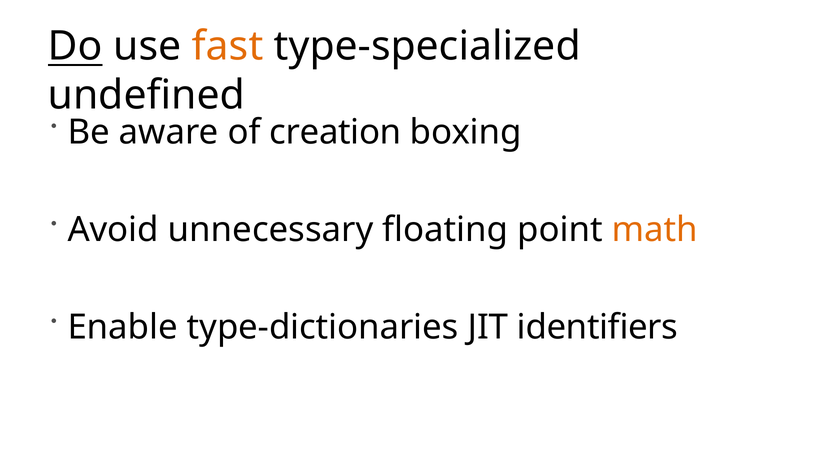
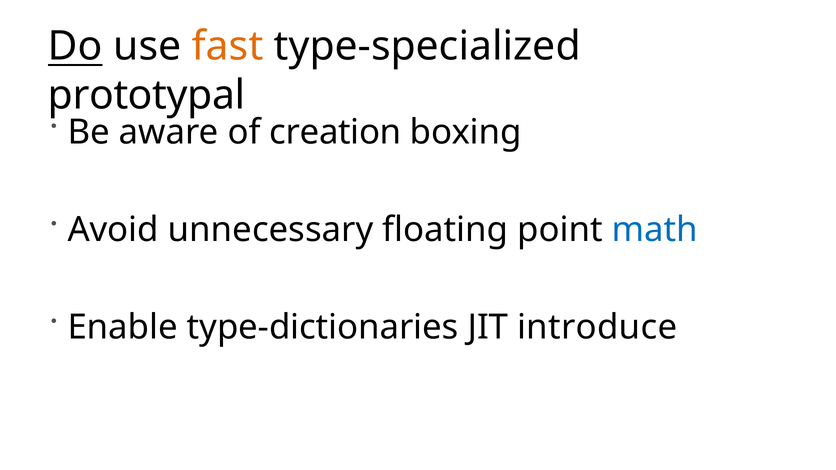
undefined: undefined -> prototypal
math colour: orange -> blue
identifiers: identifiers -> introduce
